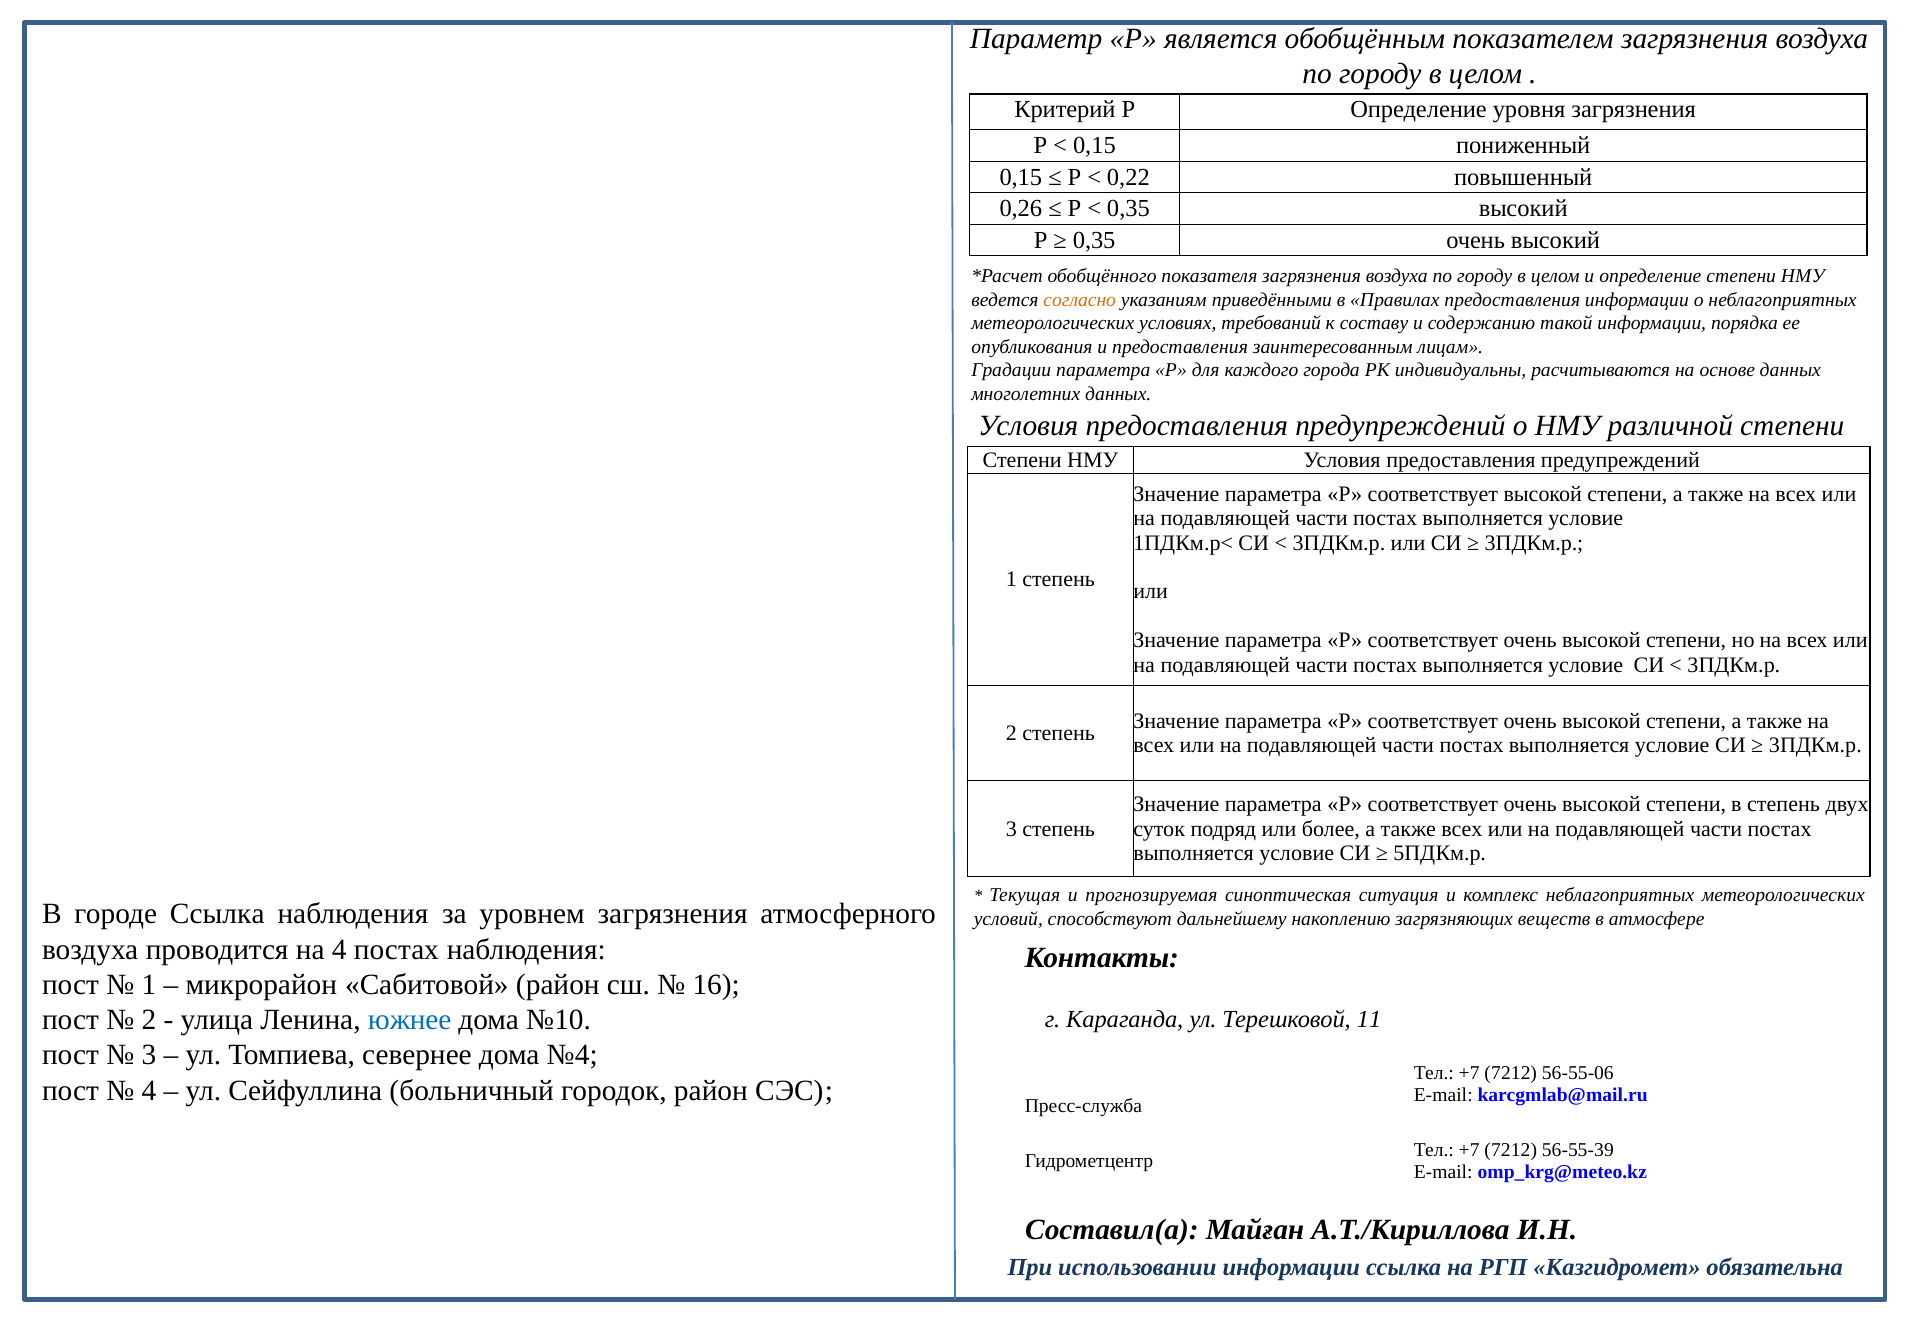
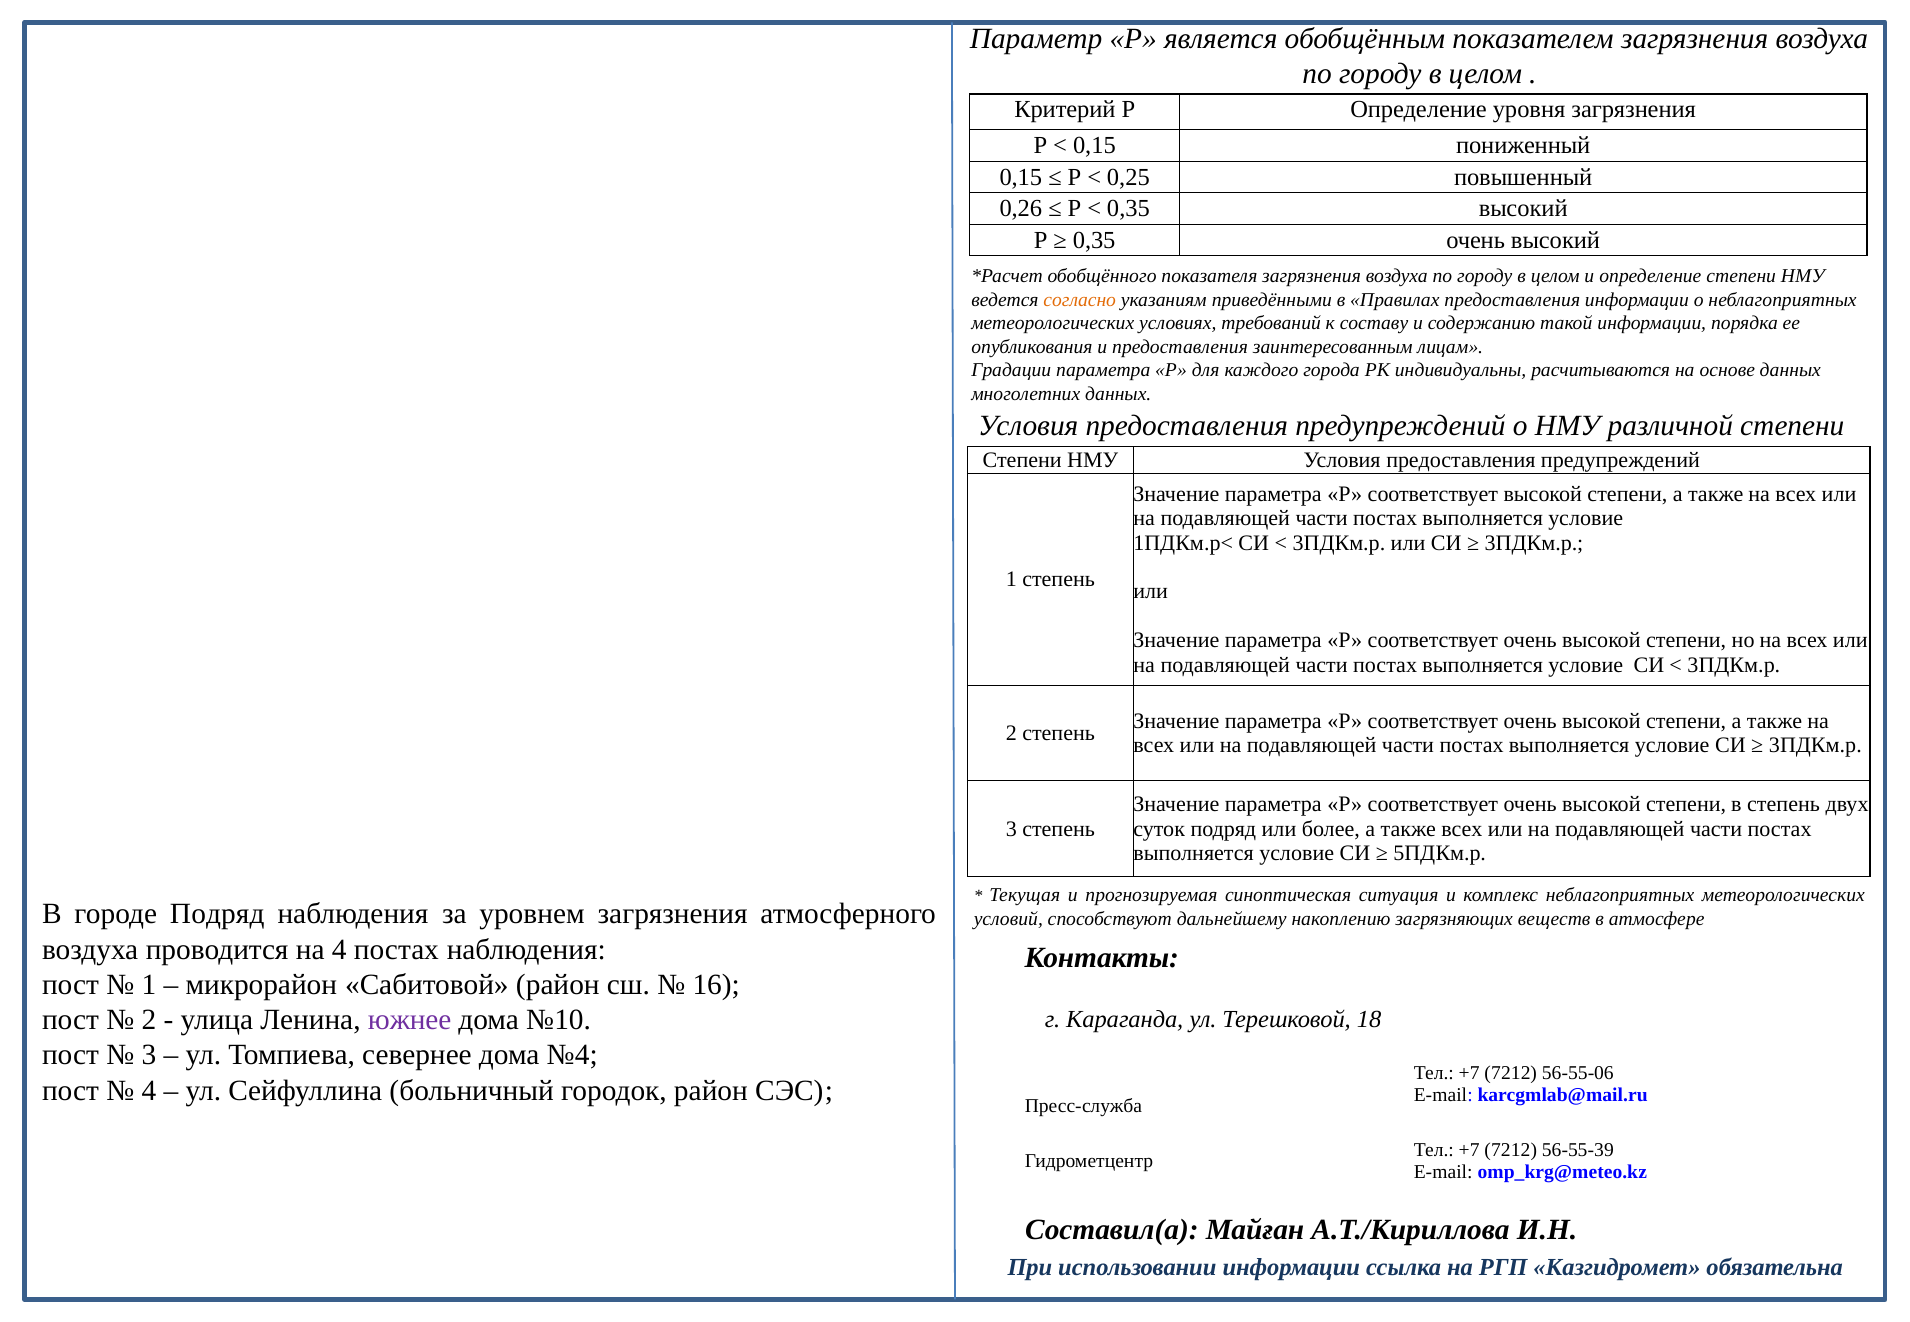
0,22: 0,22 -> 0,25
городе Ссылка: Ссылка -> Подряд
южнее colour: blue -> purple
11: 11 -> 18
